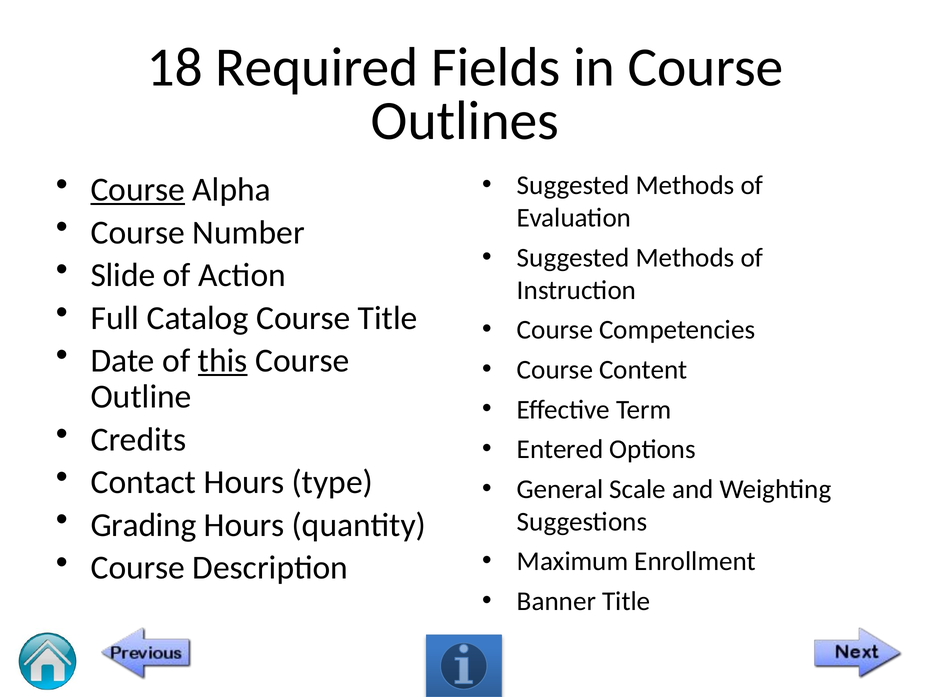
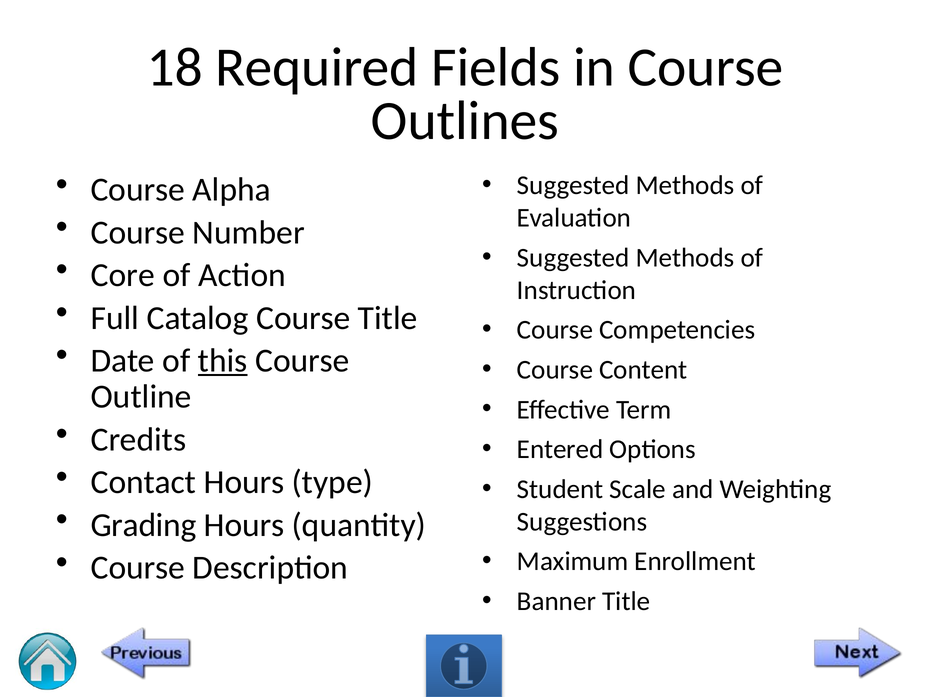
Course at (138, 190) underline: present -> none
Slide: Slide -> Core
General: General -> Student
